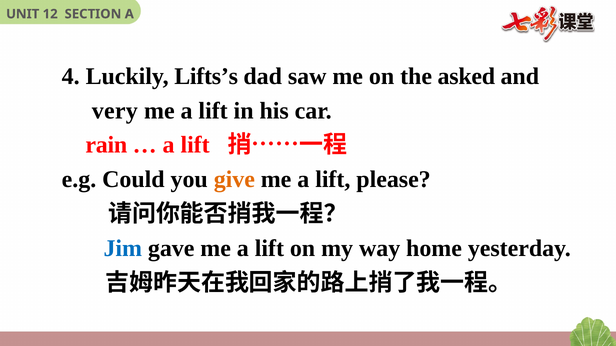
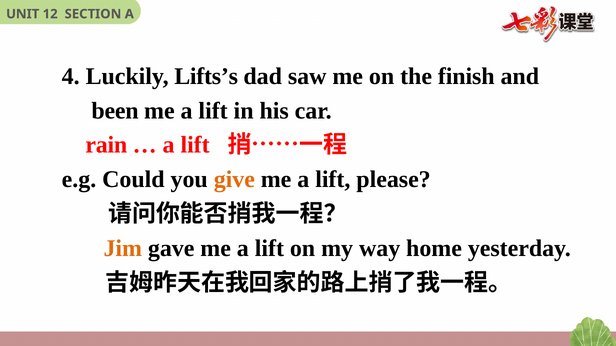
asked: asked -> finish
very: very -> been
Jim colour: blue -> orange
